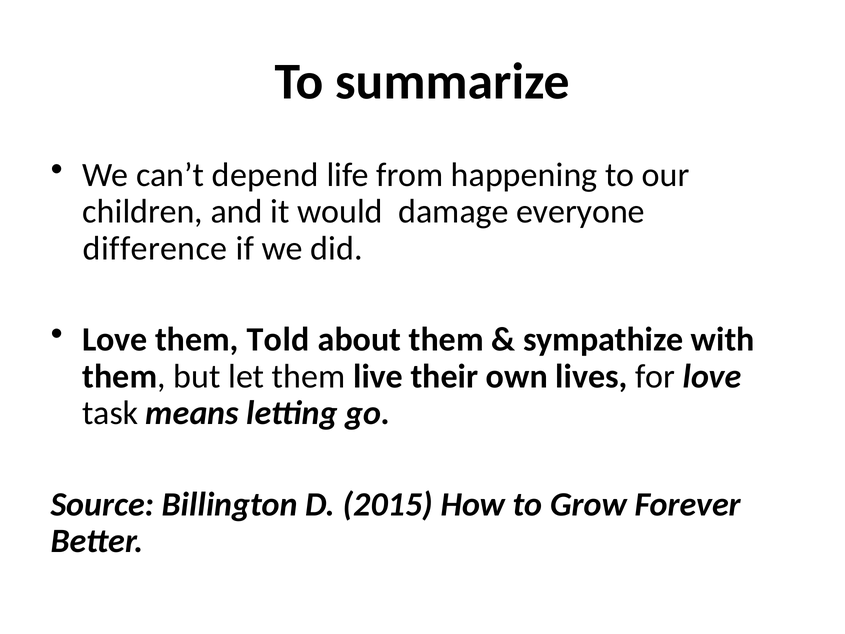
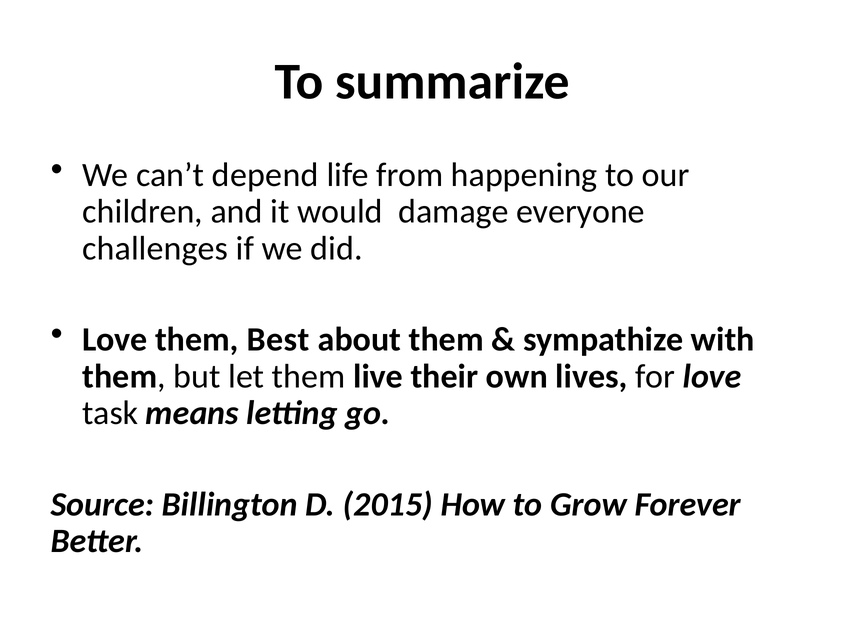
difference: difference -> challenges
Told: Told -> Best
